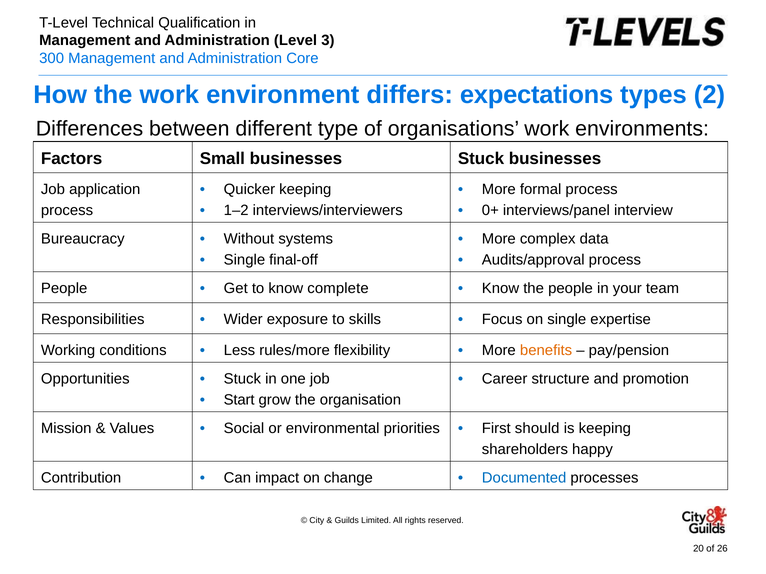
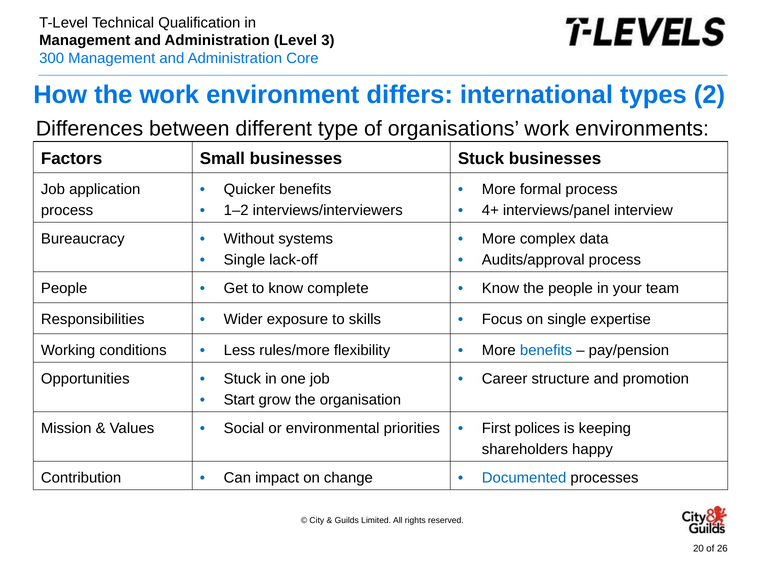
expectations: expectations -> international
Quicker keeping: keeping -> benefits
0+: 0+ -> 4+
final-off: final-off -> lack-off
benefits at (546, 351) colour: orange -> blue
should: should -> polices
